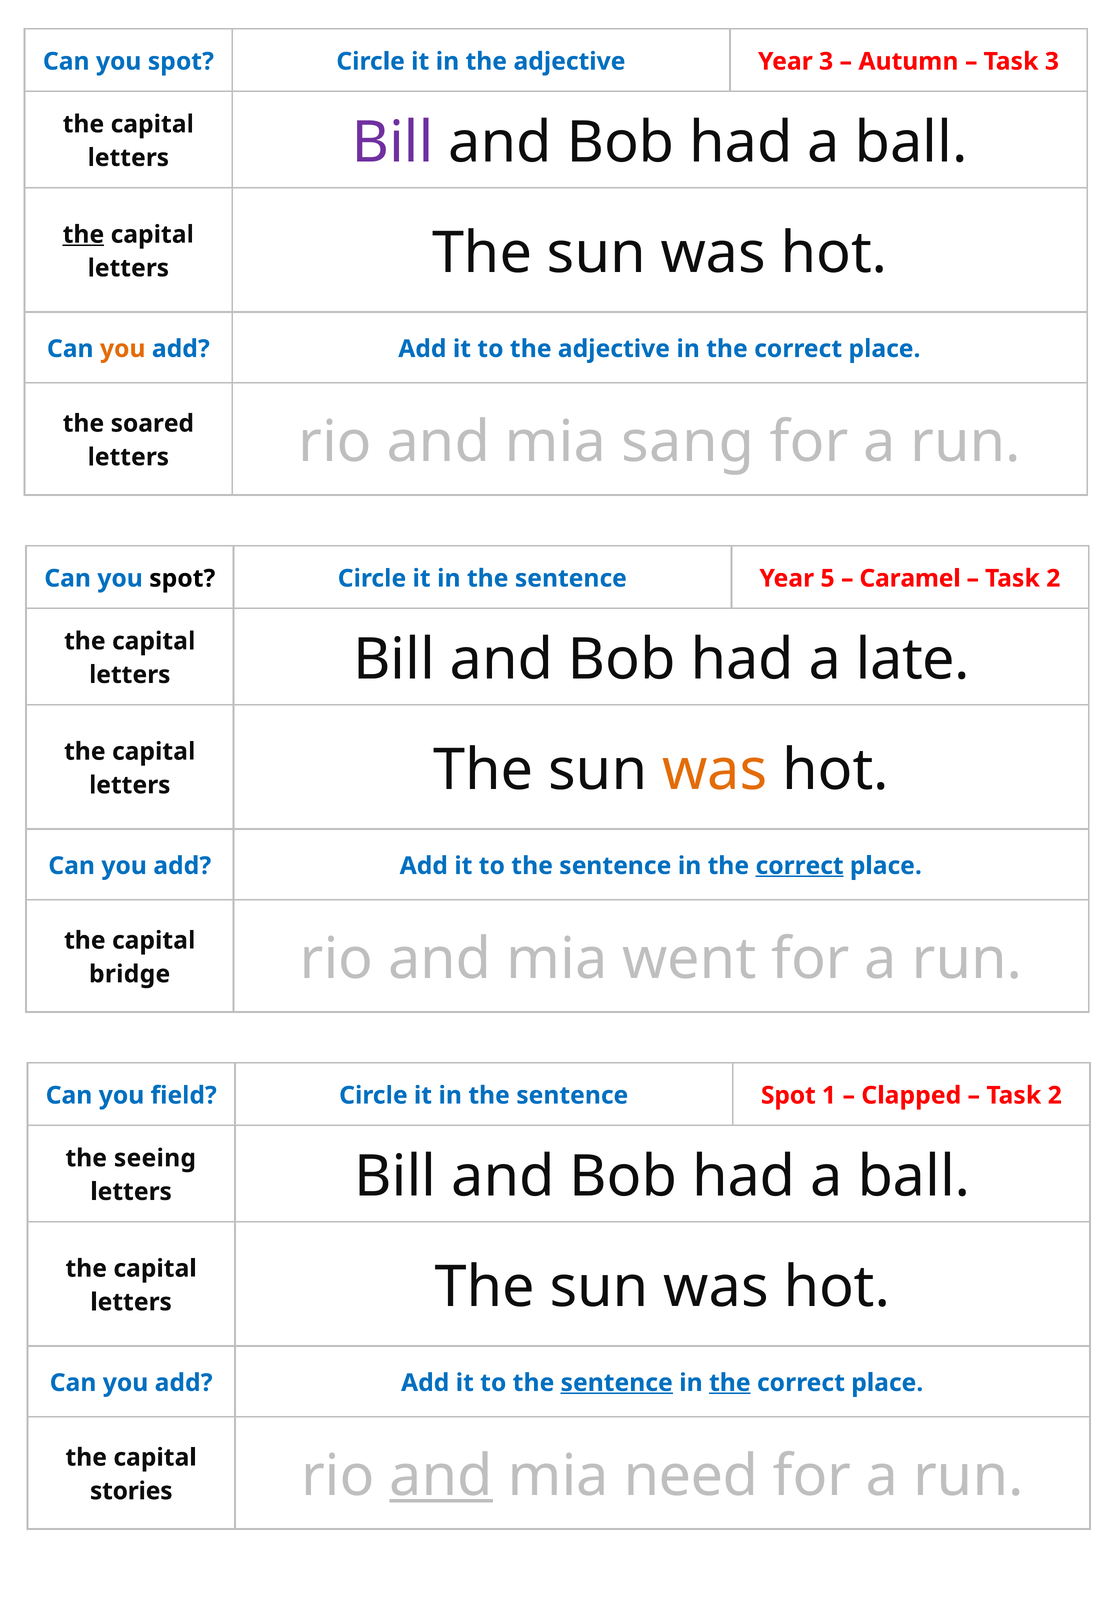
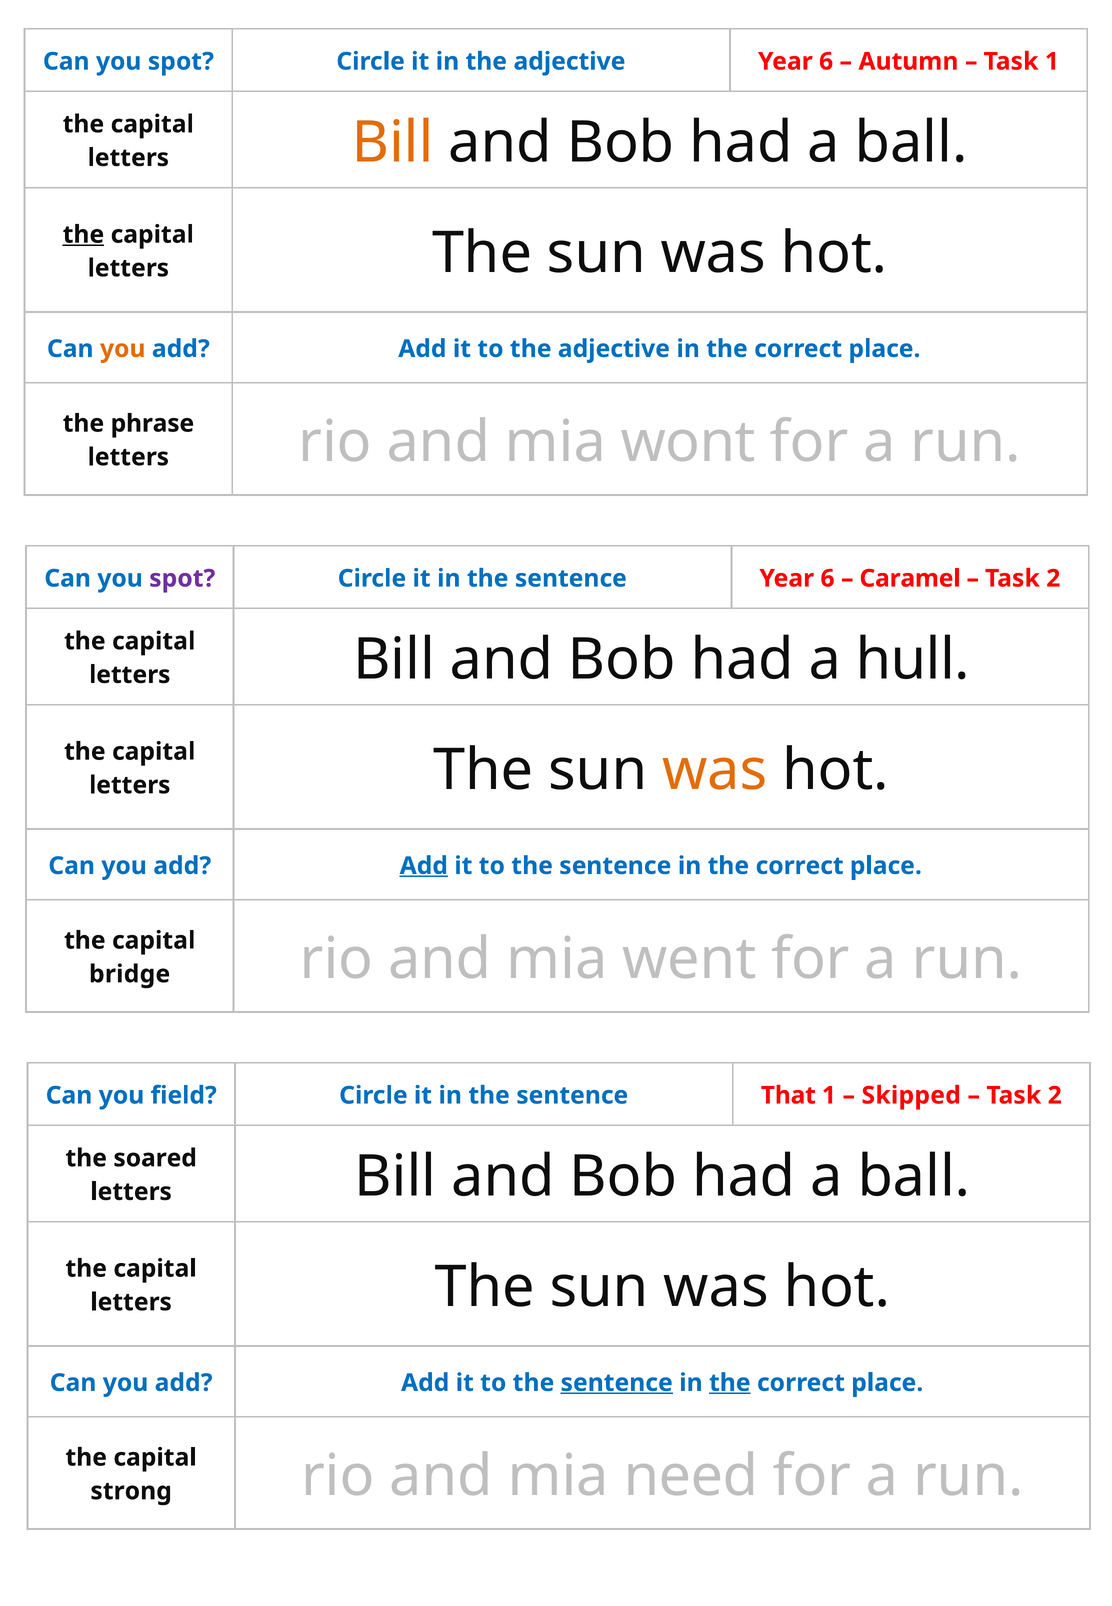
3 at (826, 61): 3 -> 6
Task 3: 3 -> 1
Bill at (393, 143) colour: purple -> orange
soared: soared -> phrase
sang: sang -> wont
spot at (182, 579) colour: black -> purple
sentence Year 5: 5 -> 6
late: late -> hull
Add at (424, 866) underline: none -> present
correct at (800, 866) underline: present -> none
sentence Spot: Spot -> That
Clapped: Clapped -> Skipped
seeing: seeing -> soared
stories: stories -> strong
and at (441, 1476) underline: present -> none
